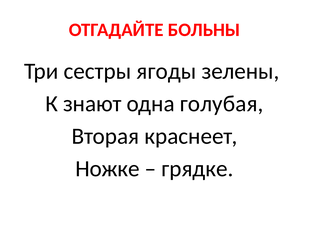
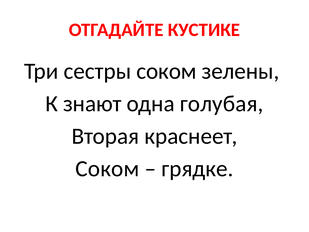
БОЛЬНЫ: БОЛЬНЫ -> КУСТИКЕ
сестры ягоды: ягоды -> соком
Ножке at (107, 168): Ножке -> Соком
